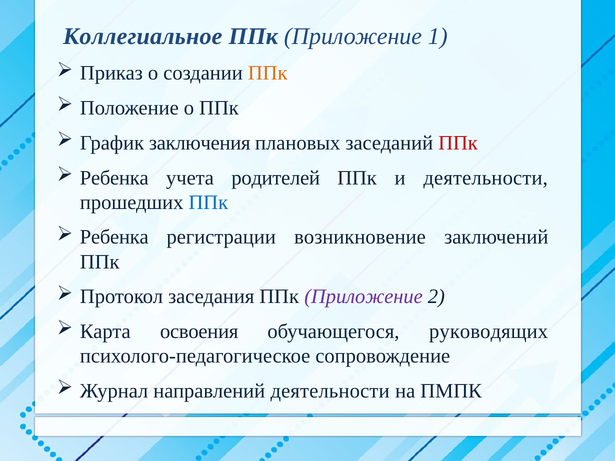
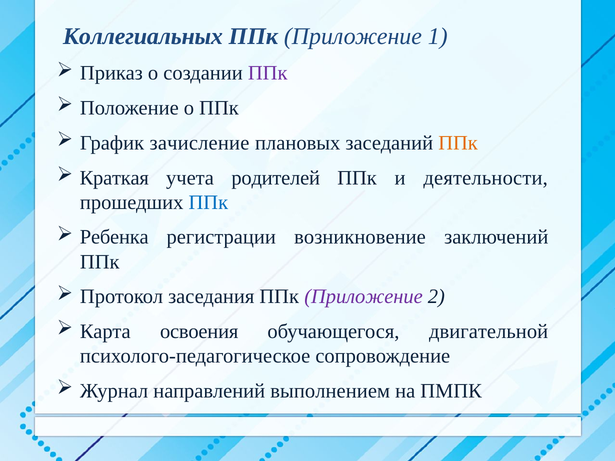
Коллегиальное: Коллегиальное -> Коллегиальных
ППк at (268, 73) colour: orange -> purple
заключения: заключения -> зачисление
ППк at (458, 143) colour: red -> orange
Ребенка at (114, 178): Ребенка -> Краткая
руководящих: руководящих -> двигательной
направлений деятельности: деятельности -> выполнением
